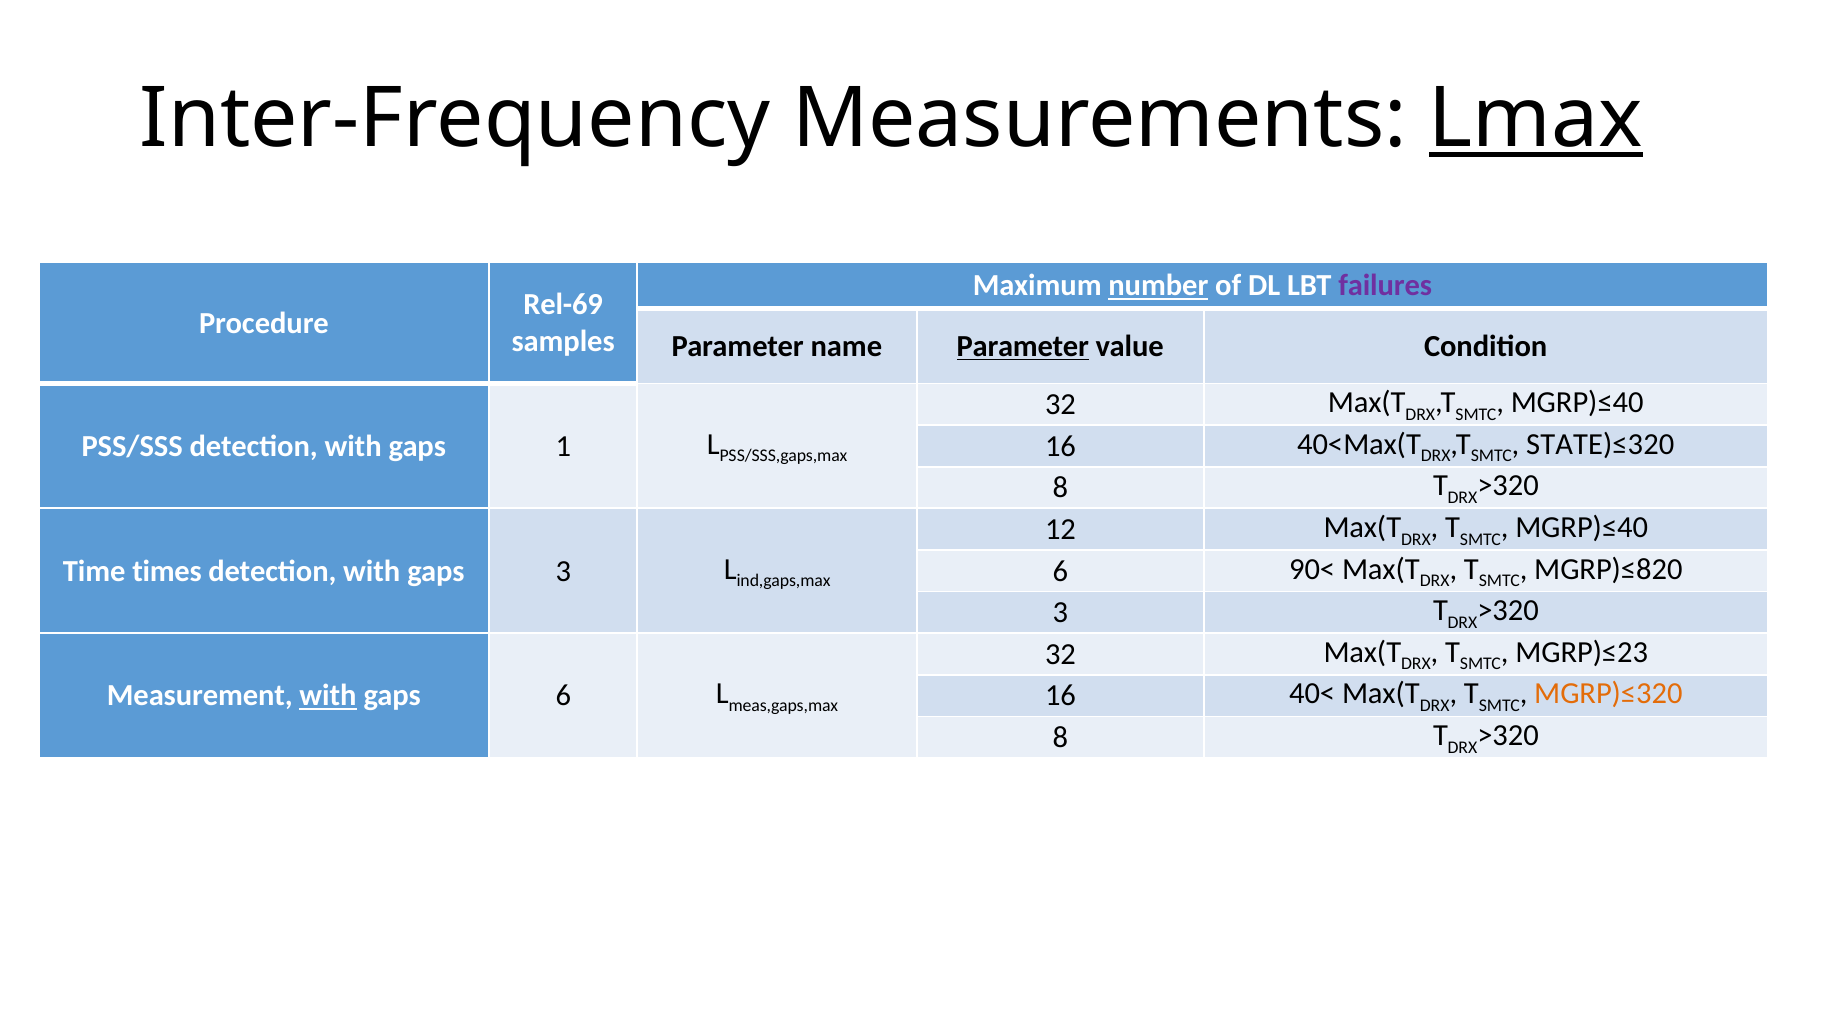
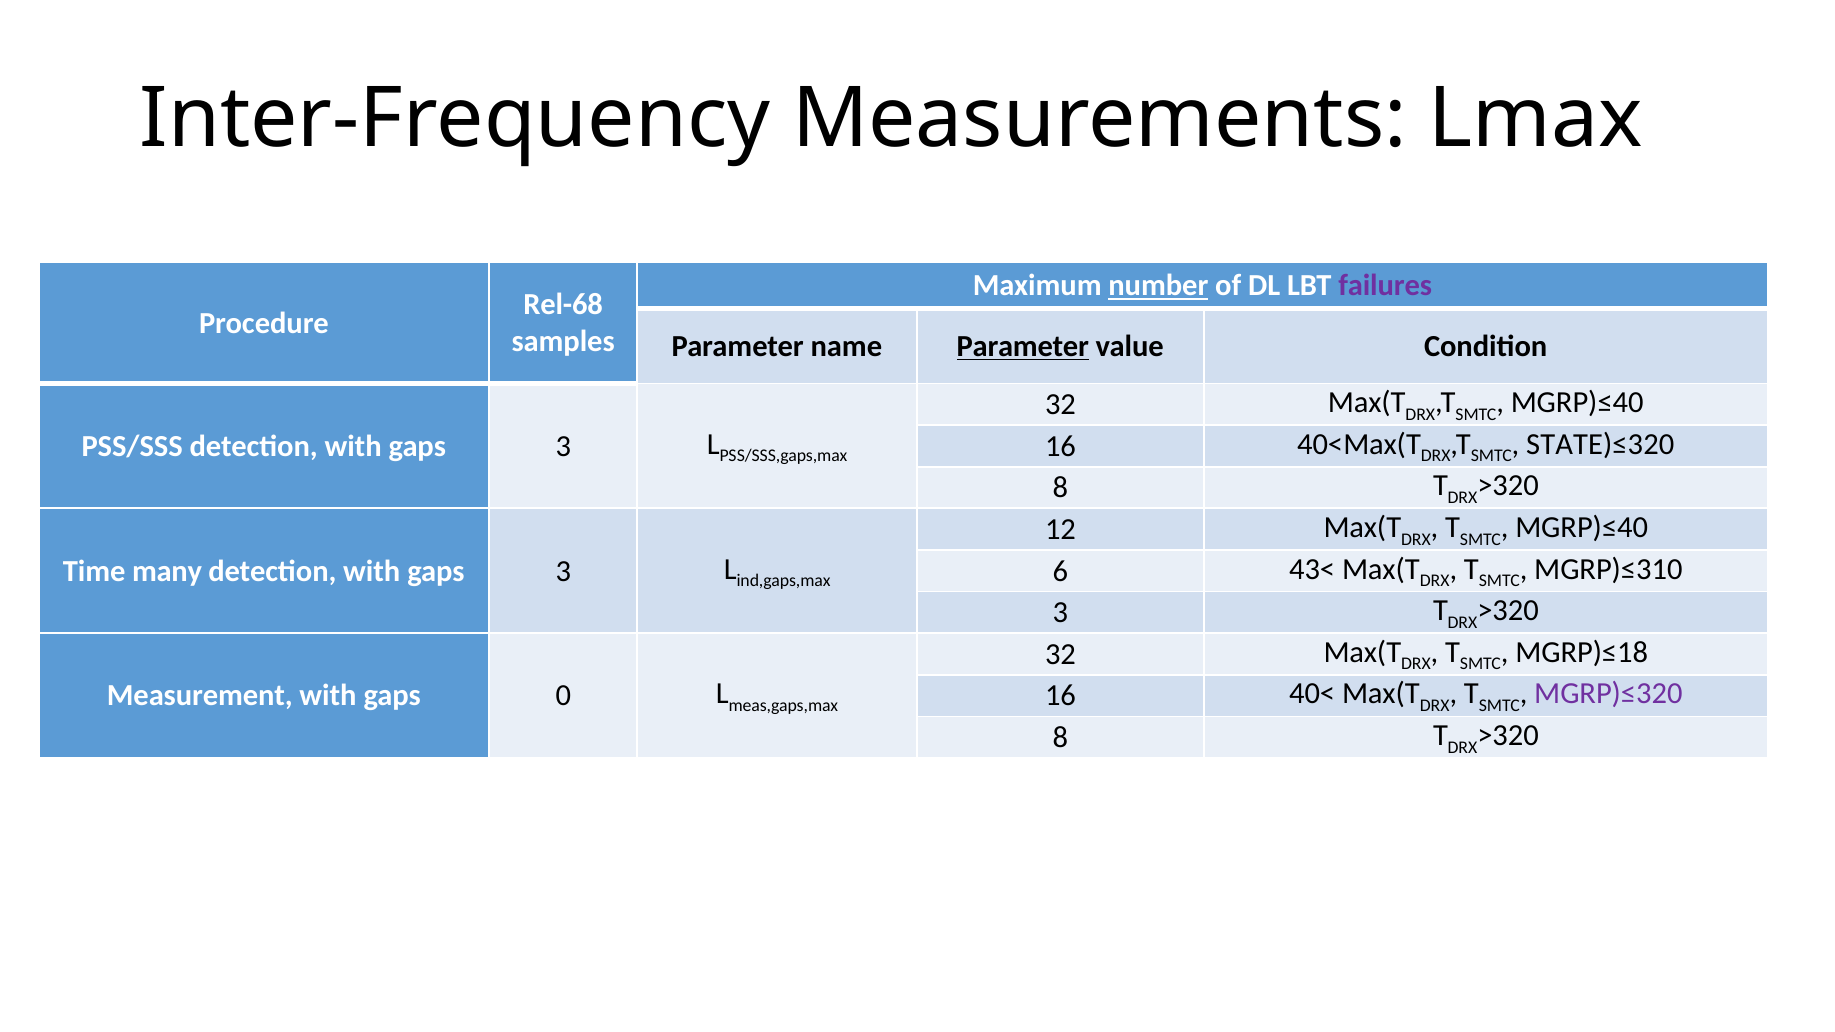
Lmax underline: present -> none
Rel-69: Rel-69 -> Rel-68
1 at (563, 446): 1 -> 3
times: times -> many
90<: 90< -> 43<
MGRP)≤820: MGRP)≤820 -> MGRP)≤310
MGRP)≤23: MGRP)≤23 -> MGRP)≤18
with at (328, 696) underline: present -> none
gaps 6: 6 -> 0
MGRP)≤320 colour: orange -> purple
